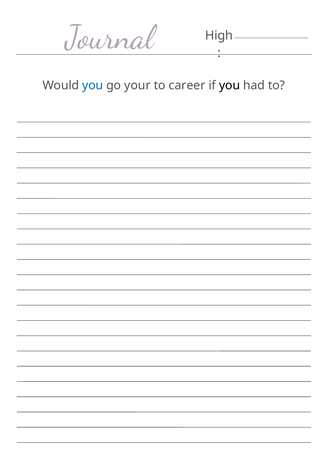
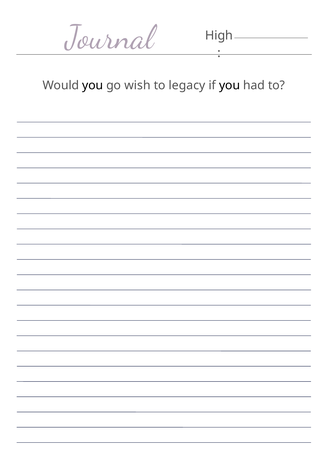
you at (93, 85) colour: blue -> black
your: your -> wish
career: career -> legacy
